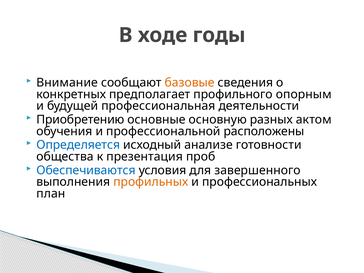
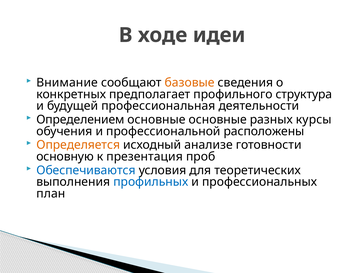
годы: годы -> идеи
опорным: опорным -> структура
Приобретению: Приобретению -> Определением
основные основную: основную -> основные
актом: актом -> курсы
Определяется colour: blue -> orange
общества: общества -> основную
завершенного: завершенного -> теоретических
профильных colour: orange -> blue
